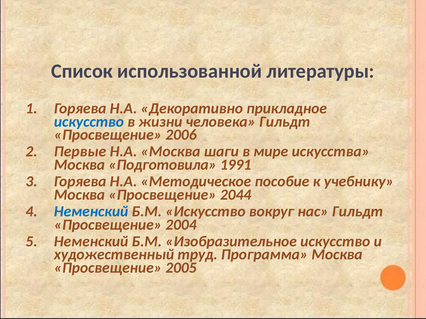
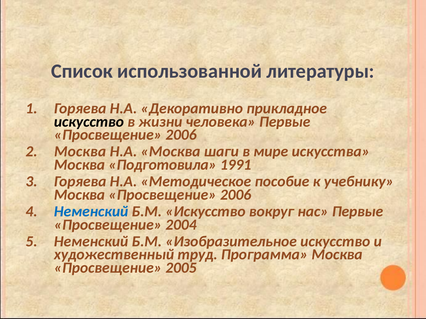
искусство at (89, 122) colour: blue -> black
человека Гильдт: Гильдт -> Первые
Первые at (80, 152): Первые -> Москва
Москва Просвещение 2044: 2044 -> 2006
нас Гильдт: Гильдт -> Первые
